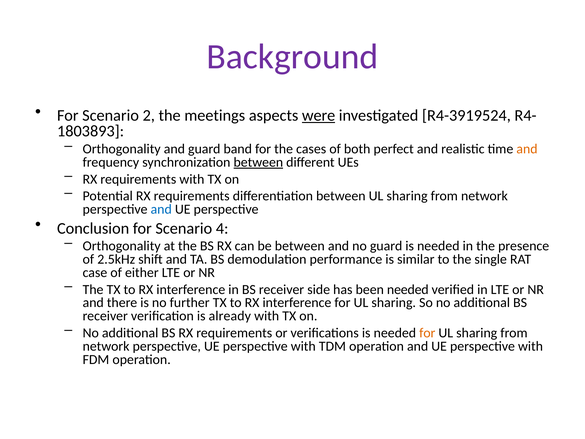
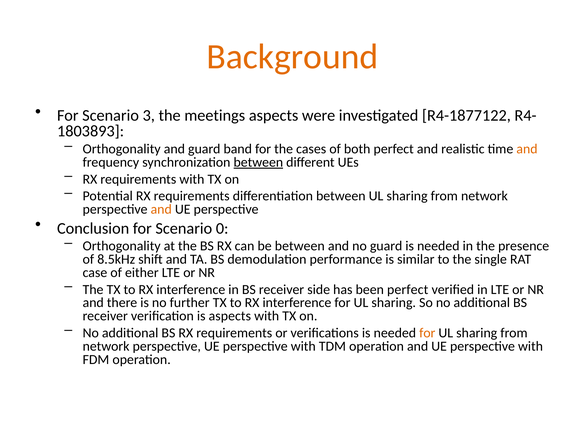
Background colour: purple -> orange
2: 2 -> 3
were underline: present -> none
R4-3919524: R4-3919524 -> R4-1877122
and at (161, 209) colour: blue -> orange
4: 4 -> 0
2.5kHz: 2.5kHz -> 8.5kHz
been needed: needed -> perfect
is already: already -> aspects
